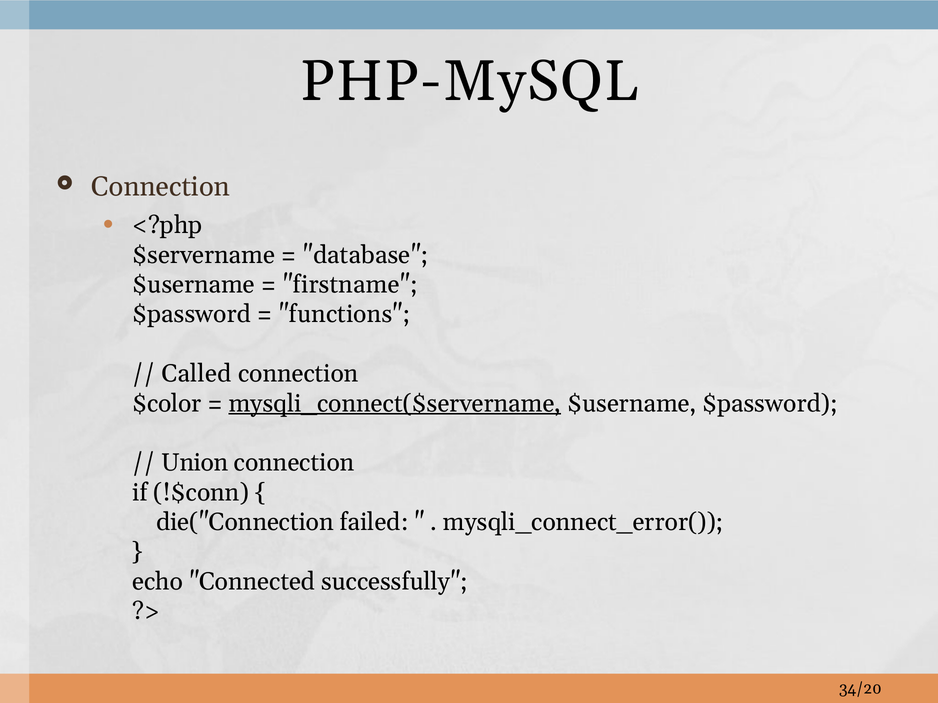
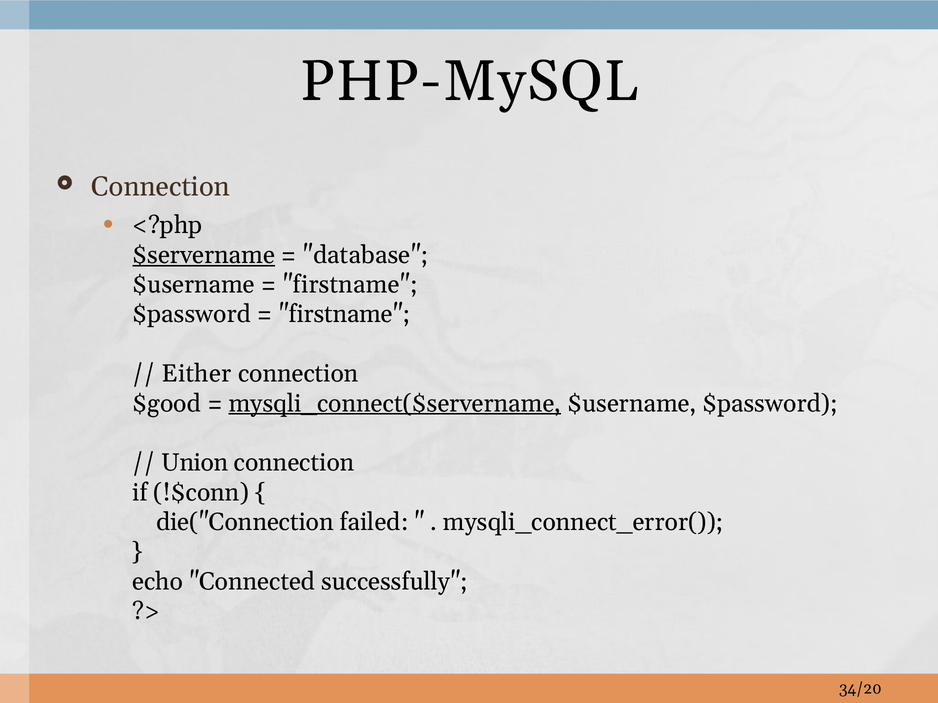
$servername underline: none -> present
functions at (344, 315): functions -> firstname
Called: Called -> Either
$color: $color -> $good
